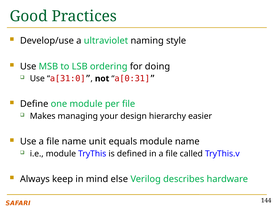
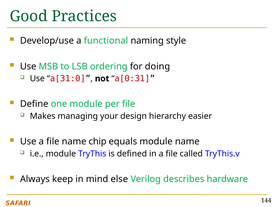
ultraviolet: ultraviolet -> functional
unit: unit -> chip
